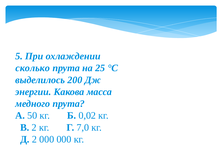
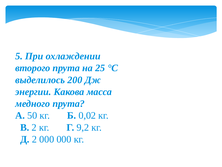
сколько: сколько -> второго
7,0: 7,0 -> 9,2
